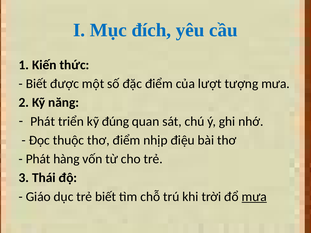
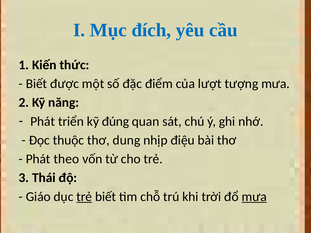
thơ điểm: điểm -> dung
hàng: hàng -> theo
trẻ at (84, 197) underline: none -> present
